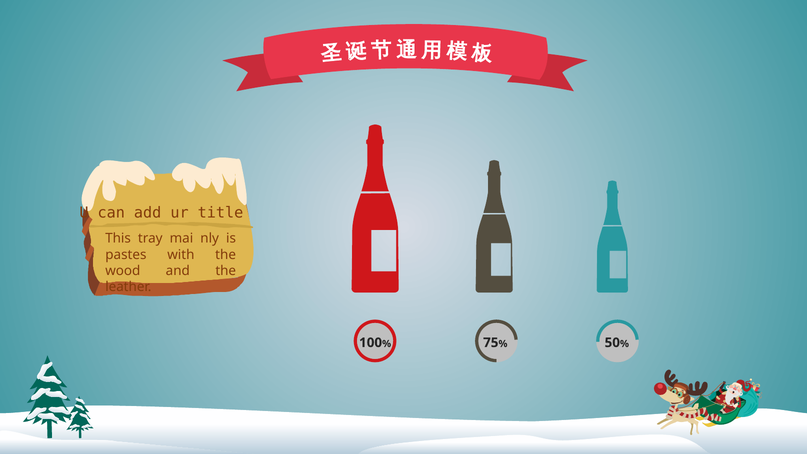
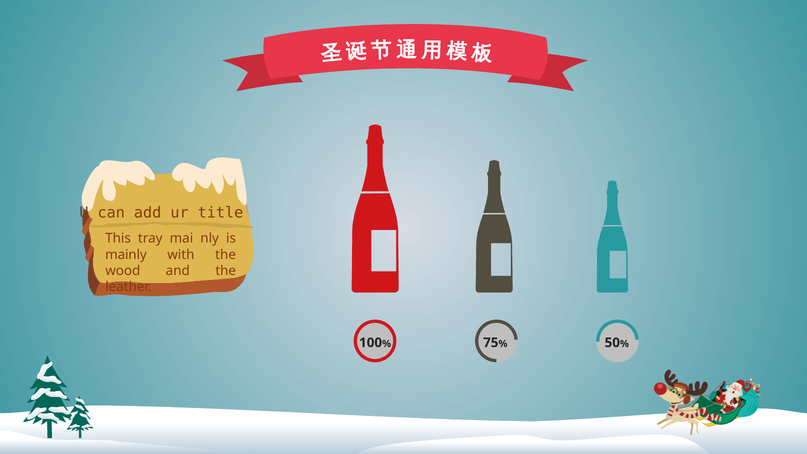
pastes: pastes -> mainly
